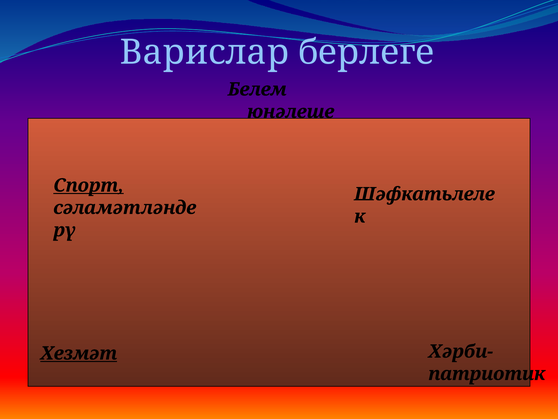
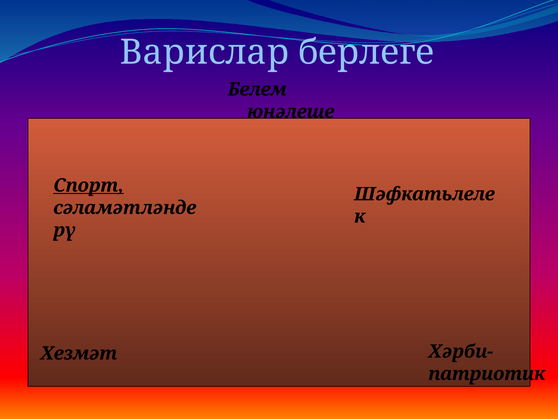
Хезмәт underline: present -> none
